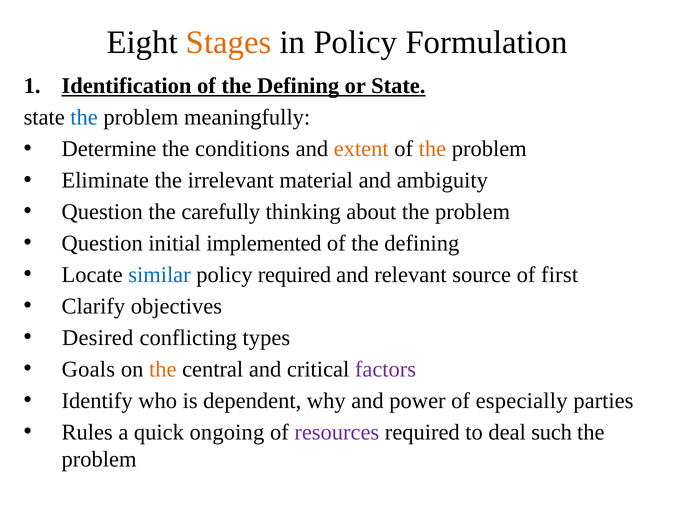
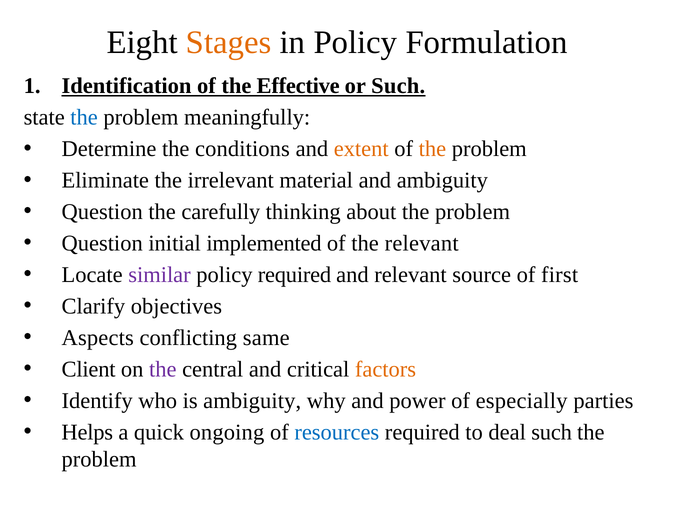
Identification of the Defining: Defining -> Effective
or State: State -> Such
defining at (422, 243): defining -> relevant
similar colour: blue -> purple
Desired: Desired -> Aspects
types: types -> same
Goals: Goals -> Client
the at (163, 369) colour: orange -> purple
factors colour: purple -> orange
is dependent: dependent -> ambiguity
Rules: Rules -> Helps
resources colour: purple -> blue
